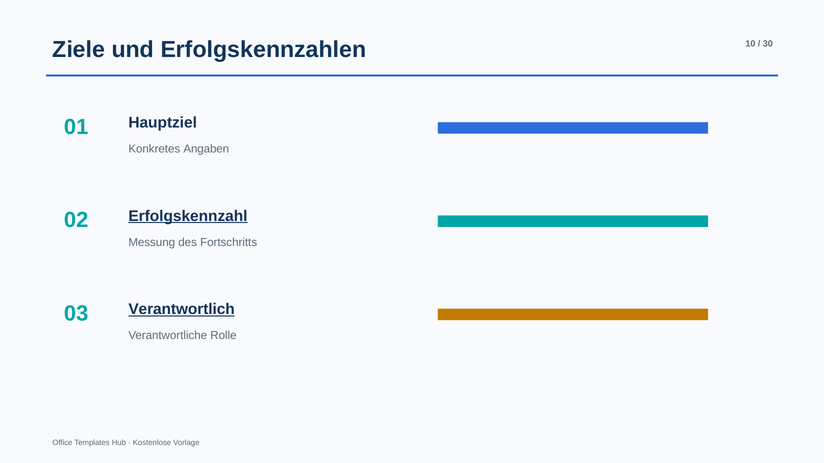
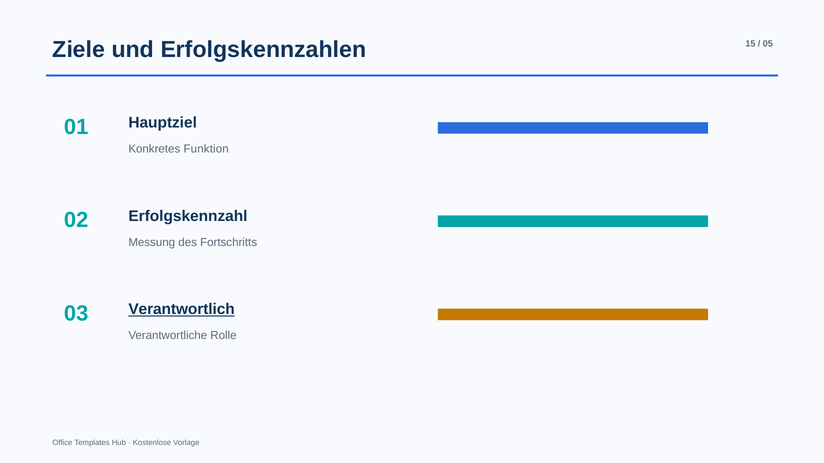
10: 10 -> 15
30: 30 -> 05
Angaben: Angaben -> Funktion
Erfolgskennzahl underline: present -> none
